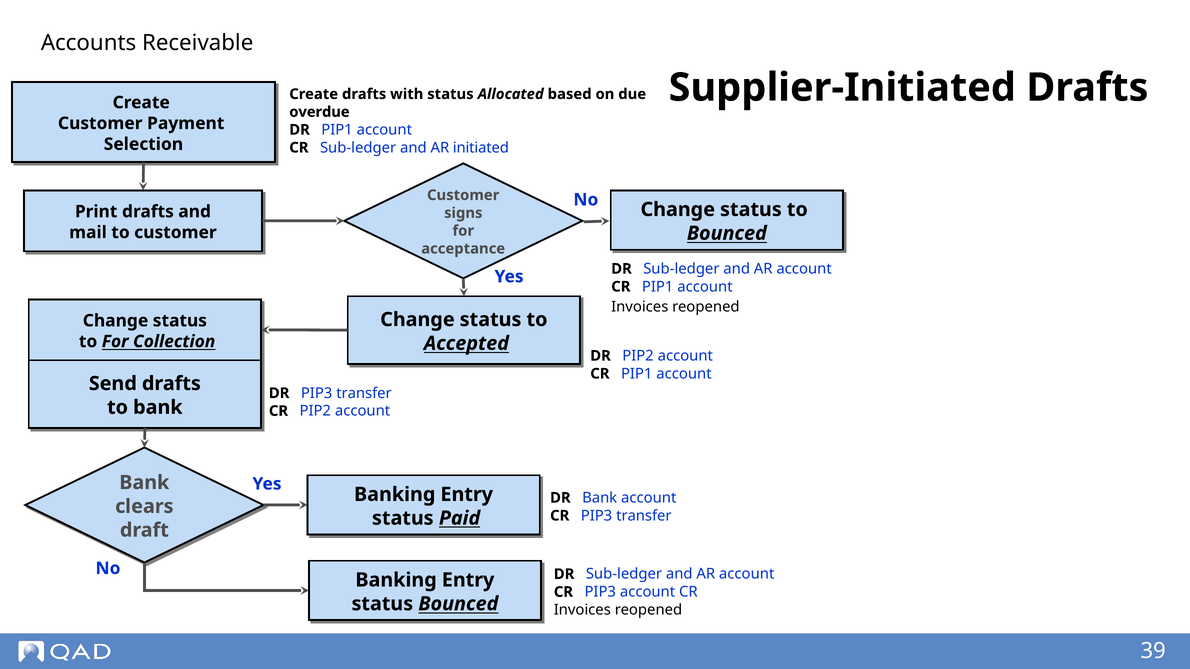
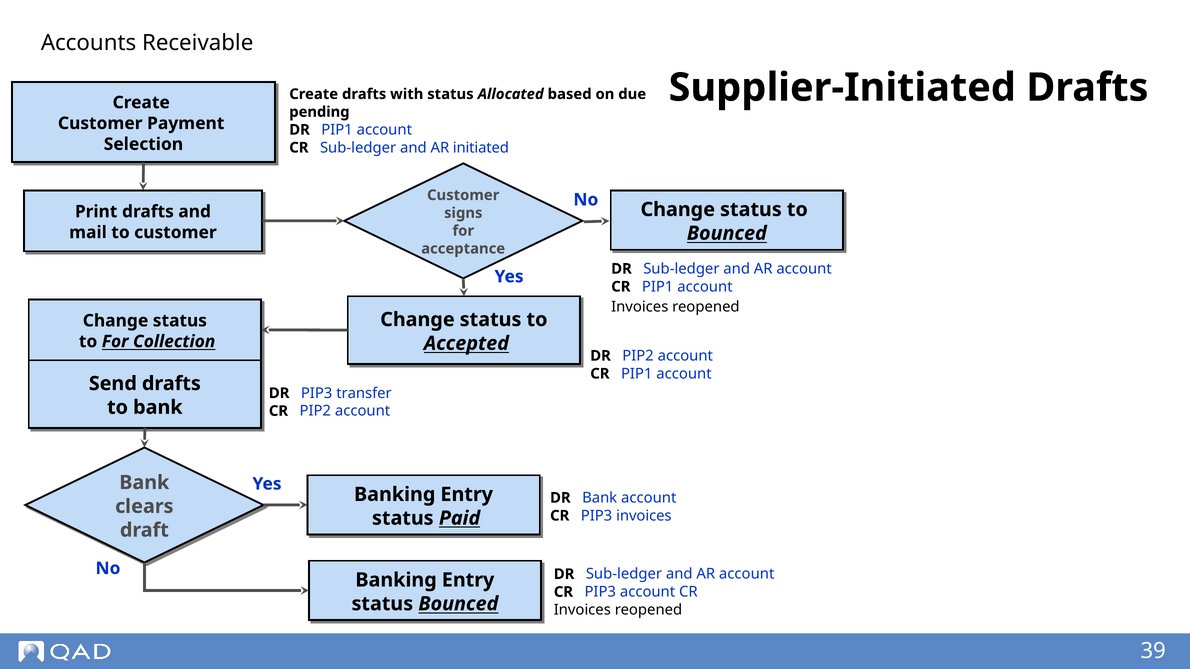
overdue: overdue -> pending
CR PIP3 transfer: transfer -> invoices
